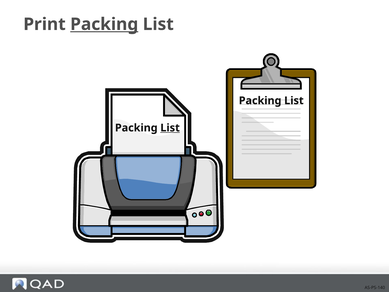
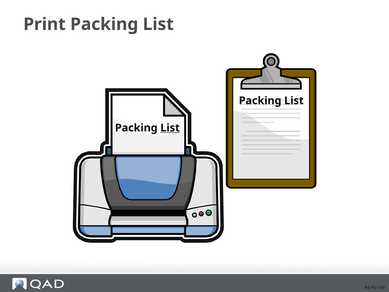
Packing at (104, 24) underline: present -> none
